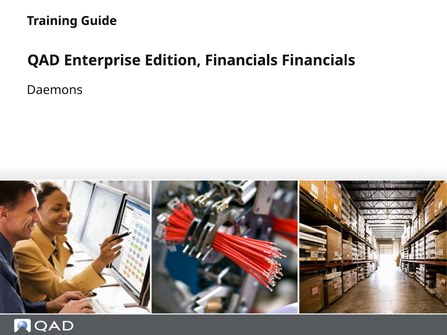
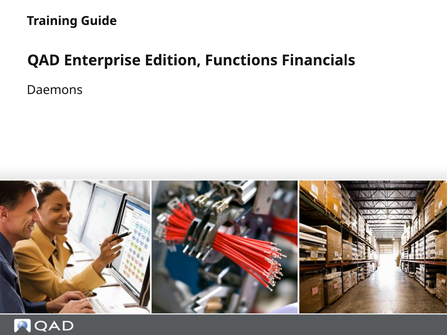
Edition Financials: Financials -> Functions
